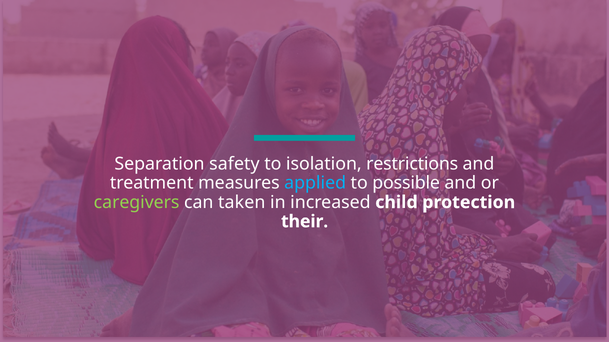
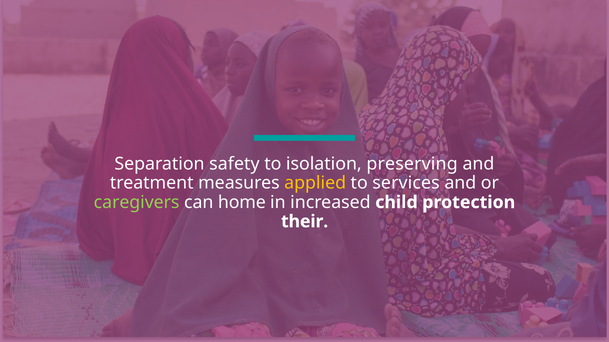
restrictions: restrictions -> preserving
applied colour: light blue -> yellow
possible: possible -> services
taken: taken -> home
